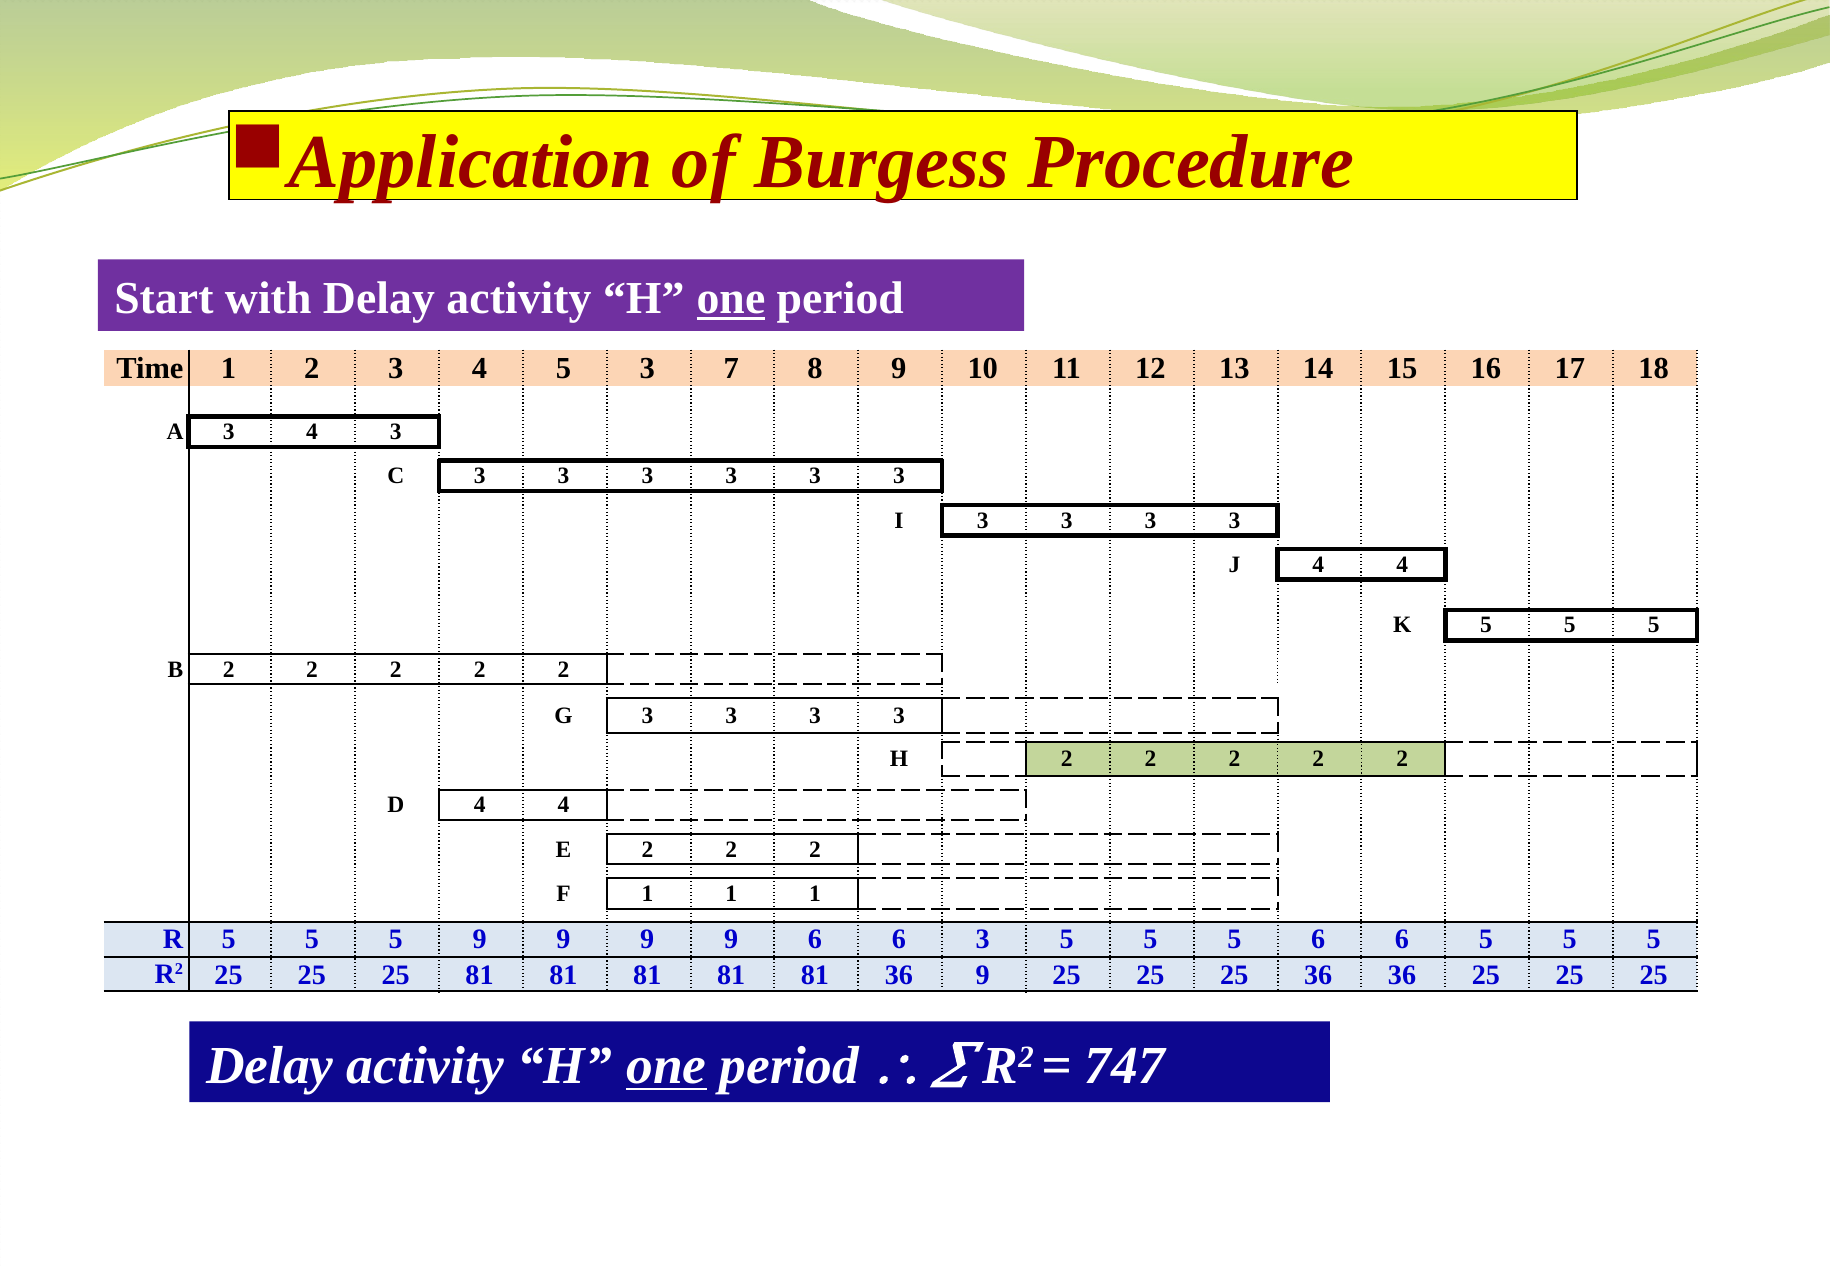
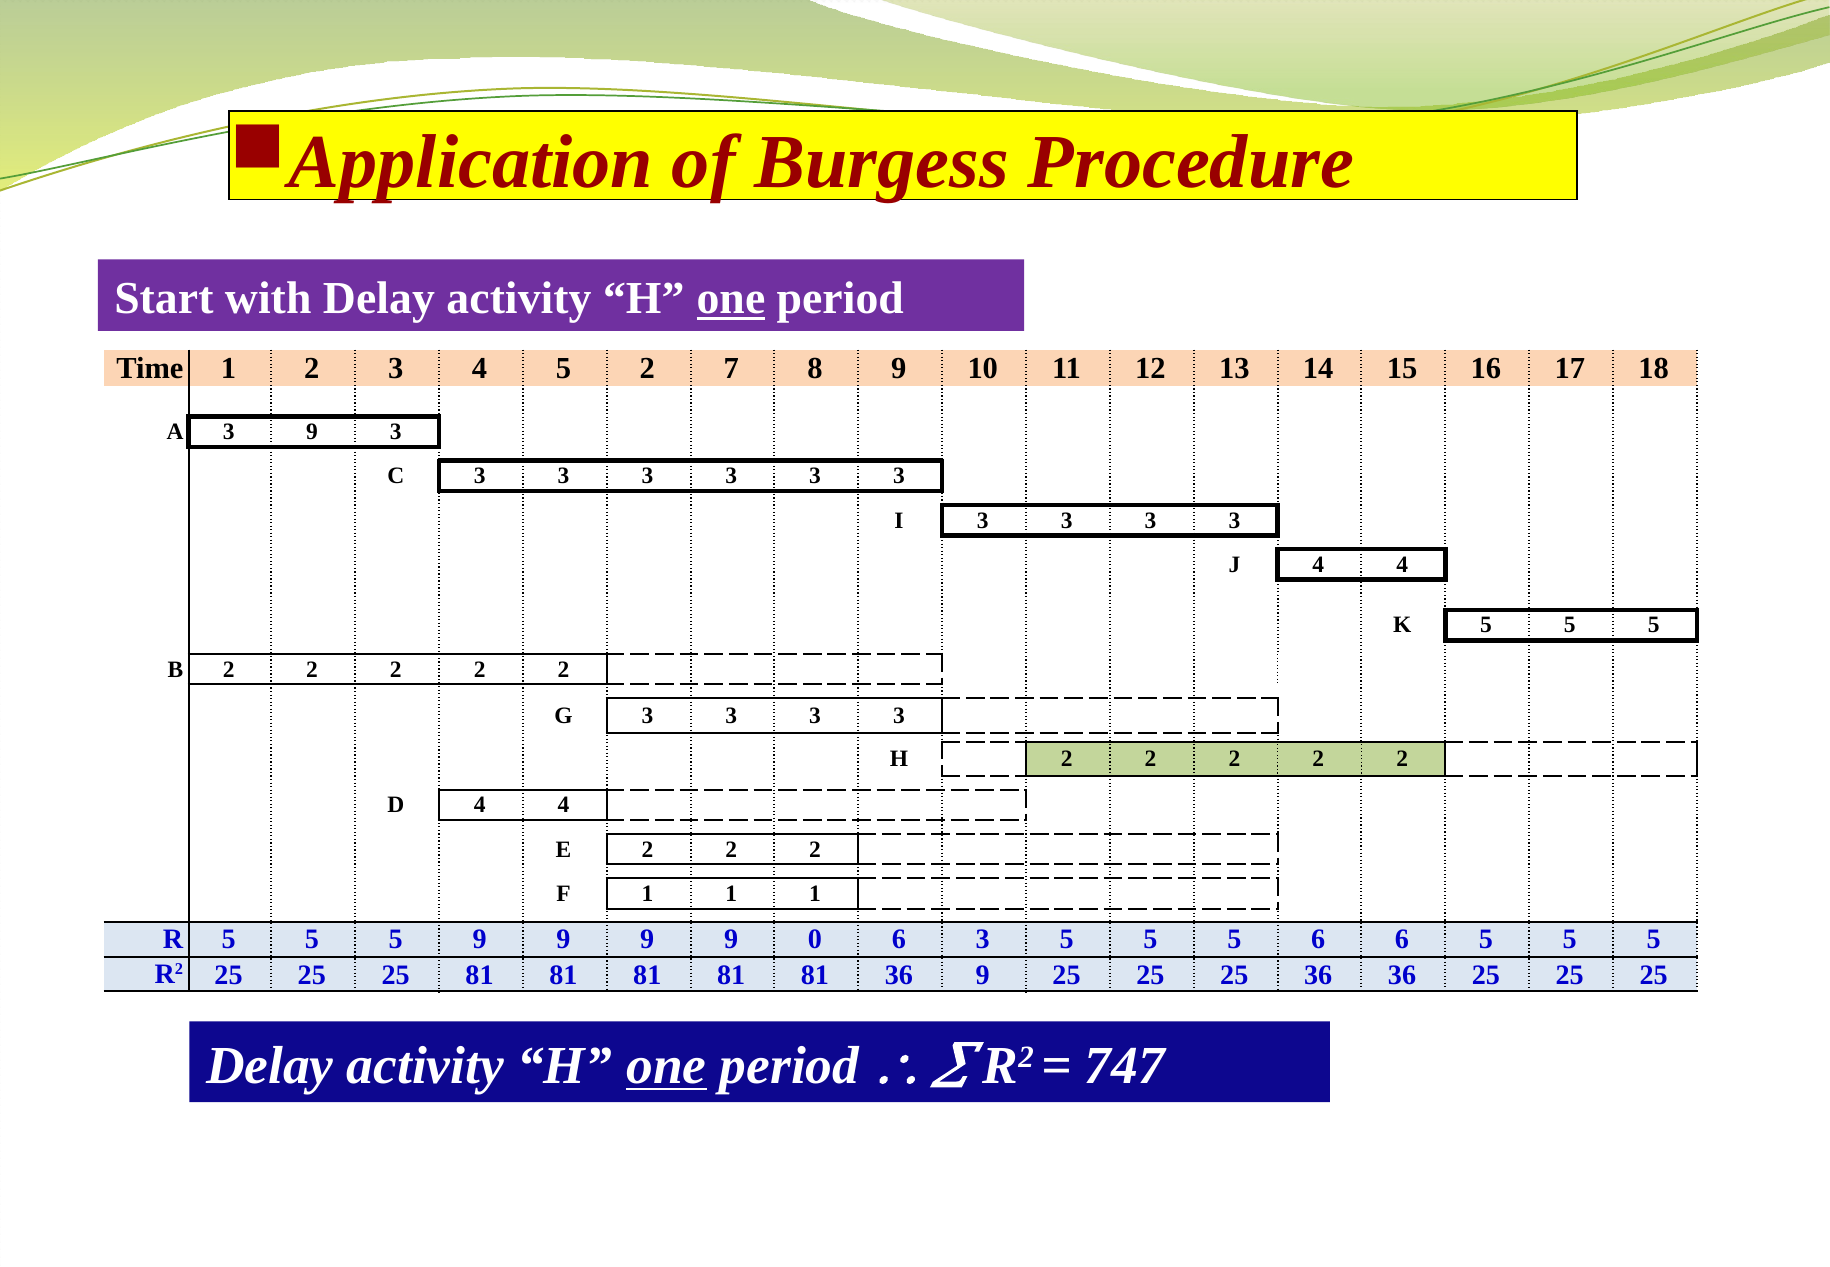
5 3: 3 -> 2
A 3 4: 4 -> 9
9 6: 6 -> 0
